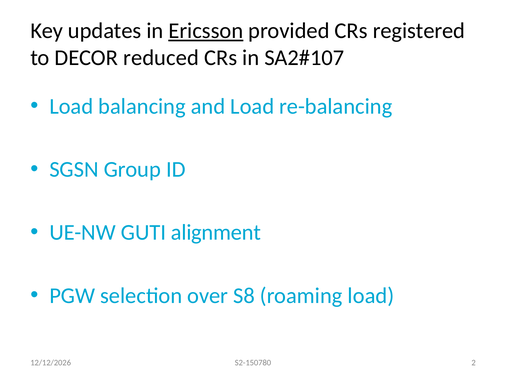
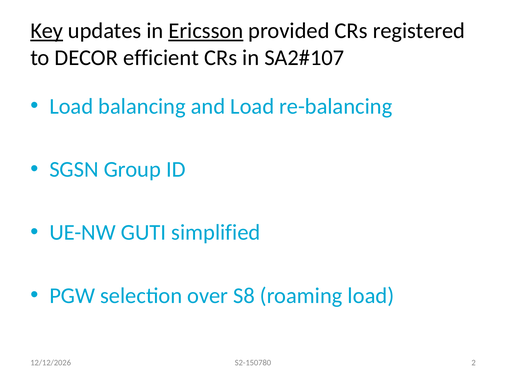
Key underline: none -> present
reduced: reduced -> efficient
alignment: alignment -> simplified
